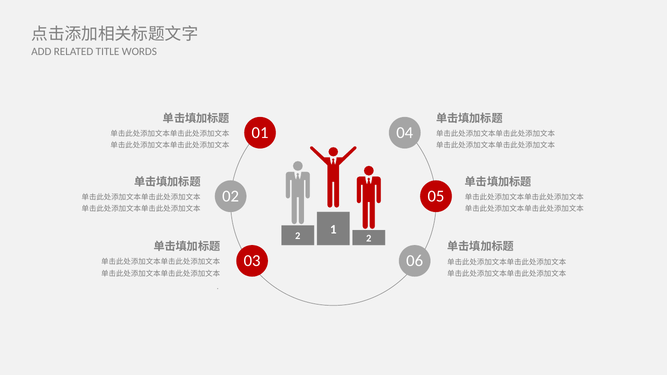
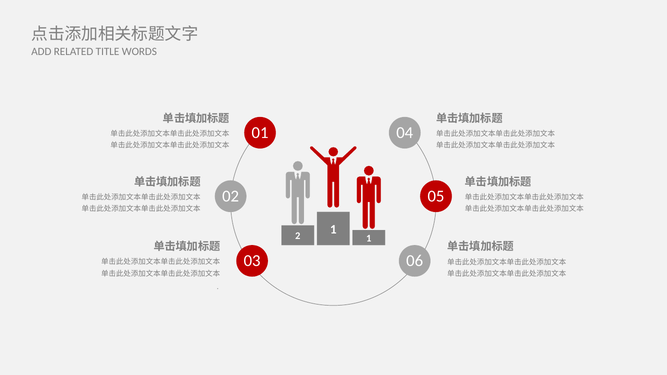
2 2: 2 -> 1
